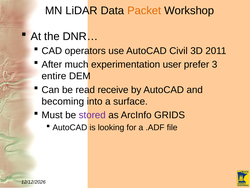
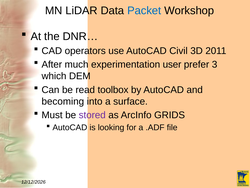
Packet colour: orange -> blue
entire: entire -> which
receive: receive -> toolbox
